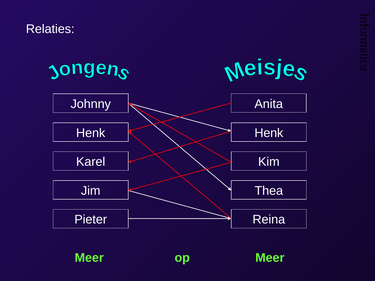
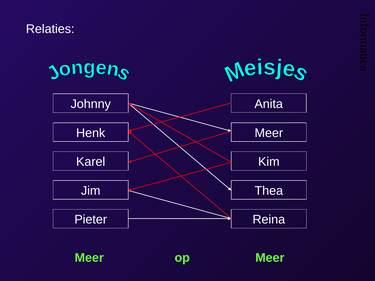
Henk at (269, 133): Henk -> Meer
